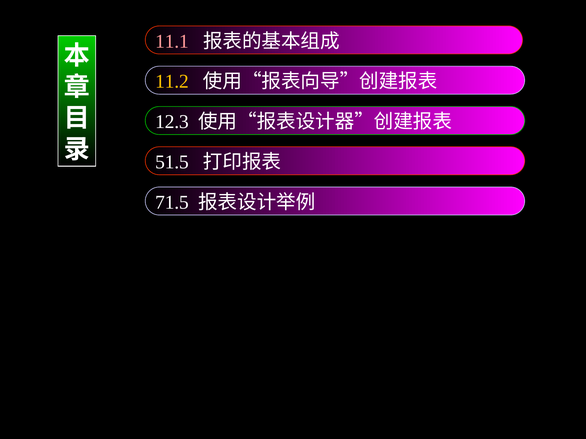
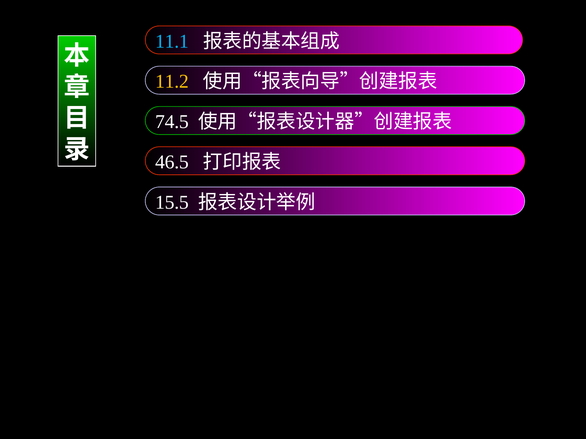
11.1 colour: pink -> light blue
12.3: 12.3 -> 74.5
51.5: 51.5 -> 46.5
71.5: 71.5 -> 15.5
